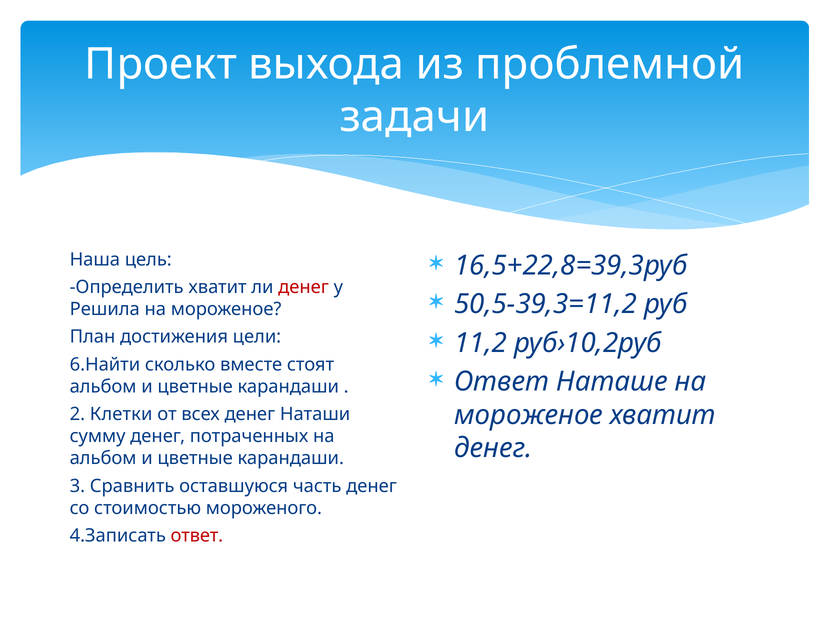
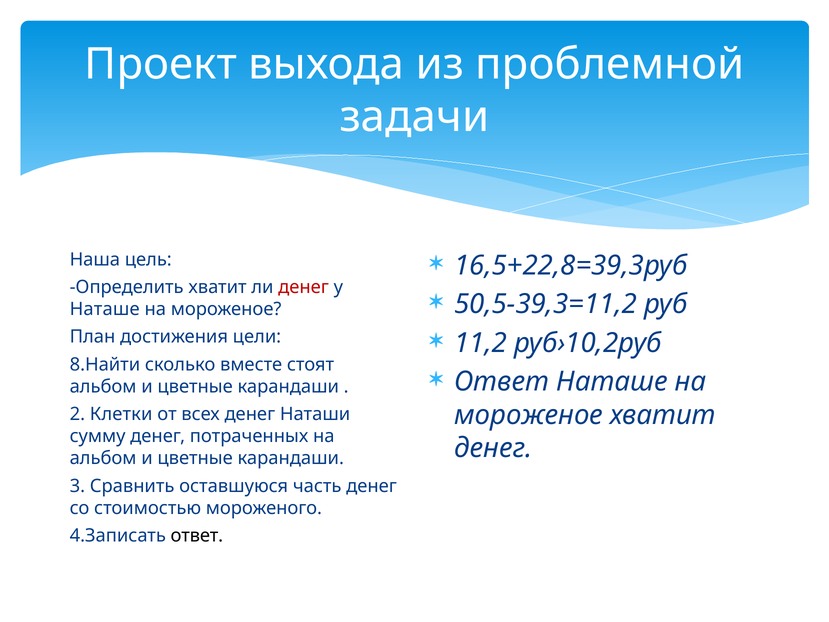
Решила at (105, 309): Решила -> Наташе
6.Найти: 6.Найти -> 8.Найти
ответ at (197, 536) colour: red -> black
